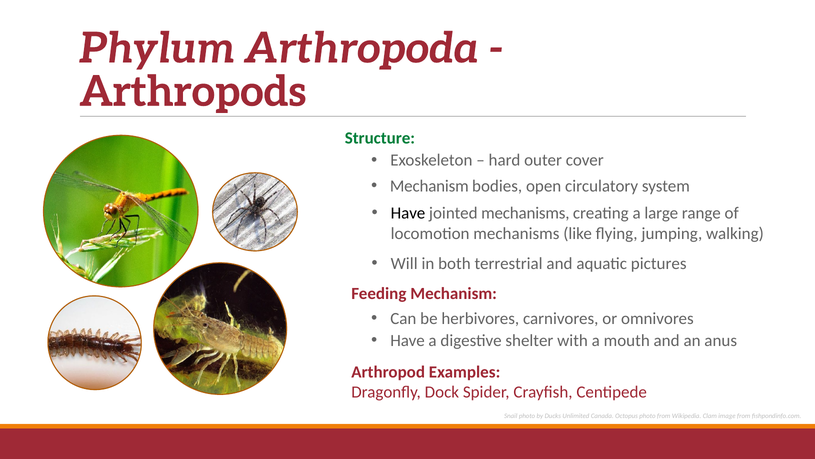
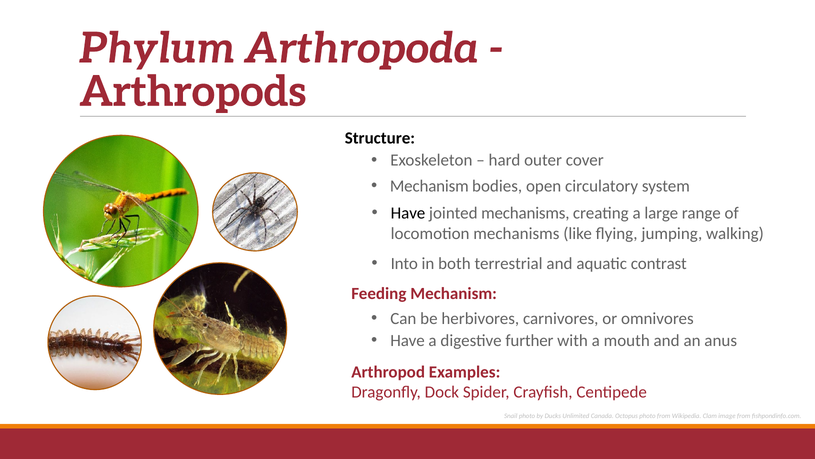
Structure colour: green -> black
Will: Will -> Into
pictures: pictures -> contrast
shelter: shelter -> further
